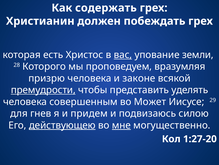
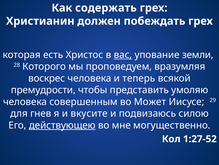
призрю: призрю -> воскрес
законе: законе -> теперь
премудрости underline: present -> none
уделять: уделять -> умоляю
придем: придем -> вкусите
мне underline: present -> none
1:27-20: 1:27-20 -> 1:27-52
